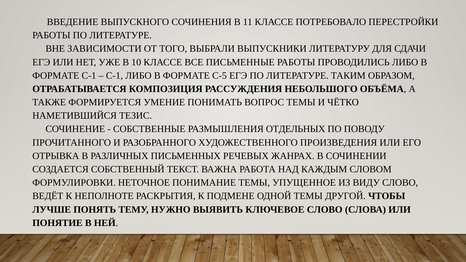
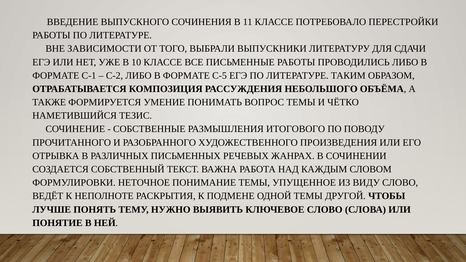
С-1 at (114, 76): С-1 -> С-2
ОТДЕЛЬНЫХ: ОТДЕЛЬНЫХ -> ИТОГОВОГО
